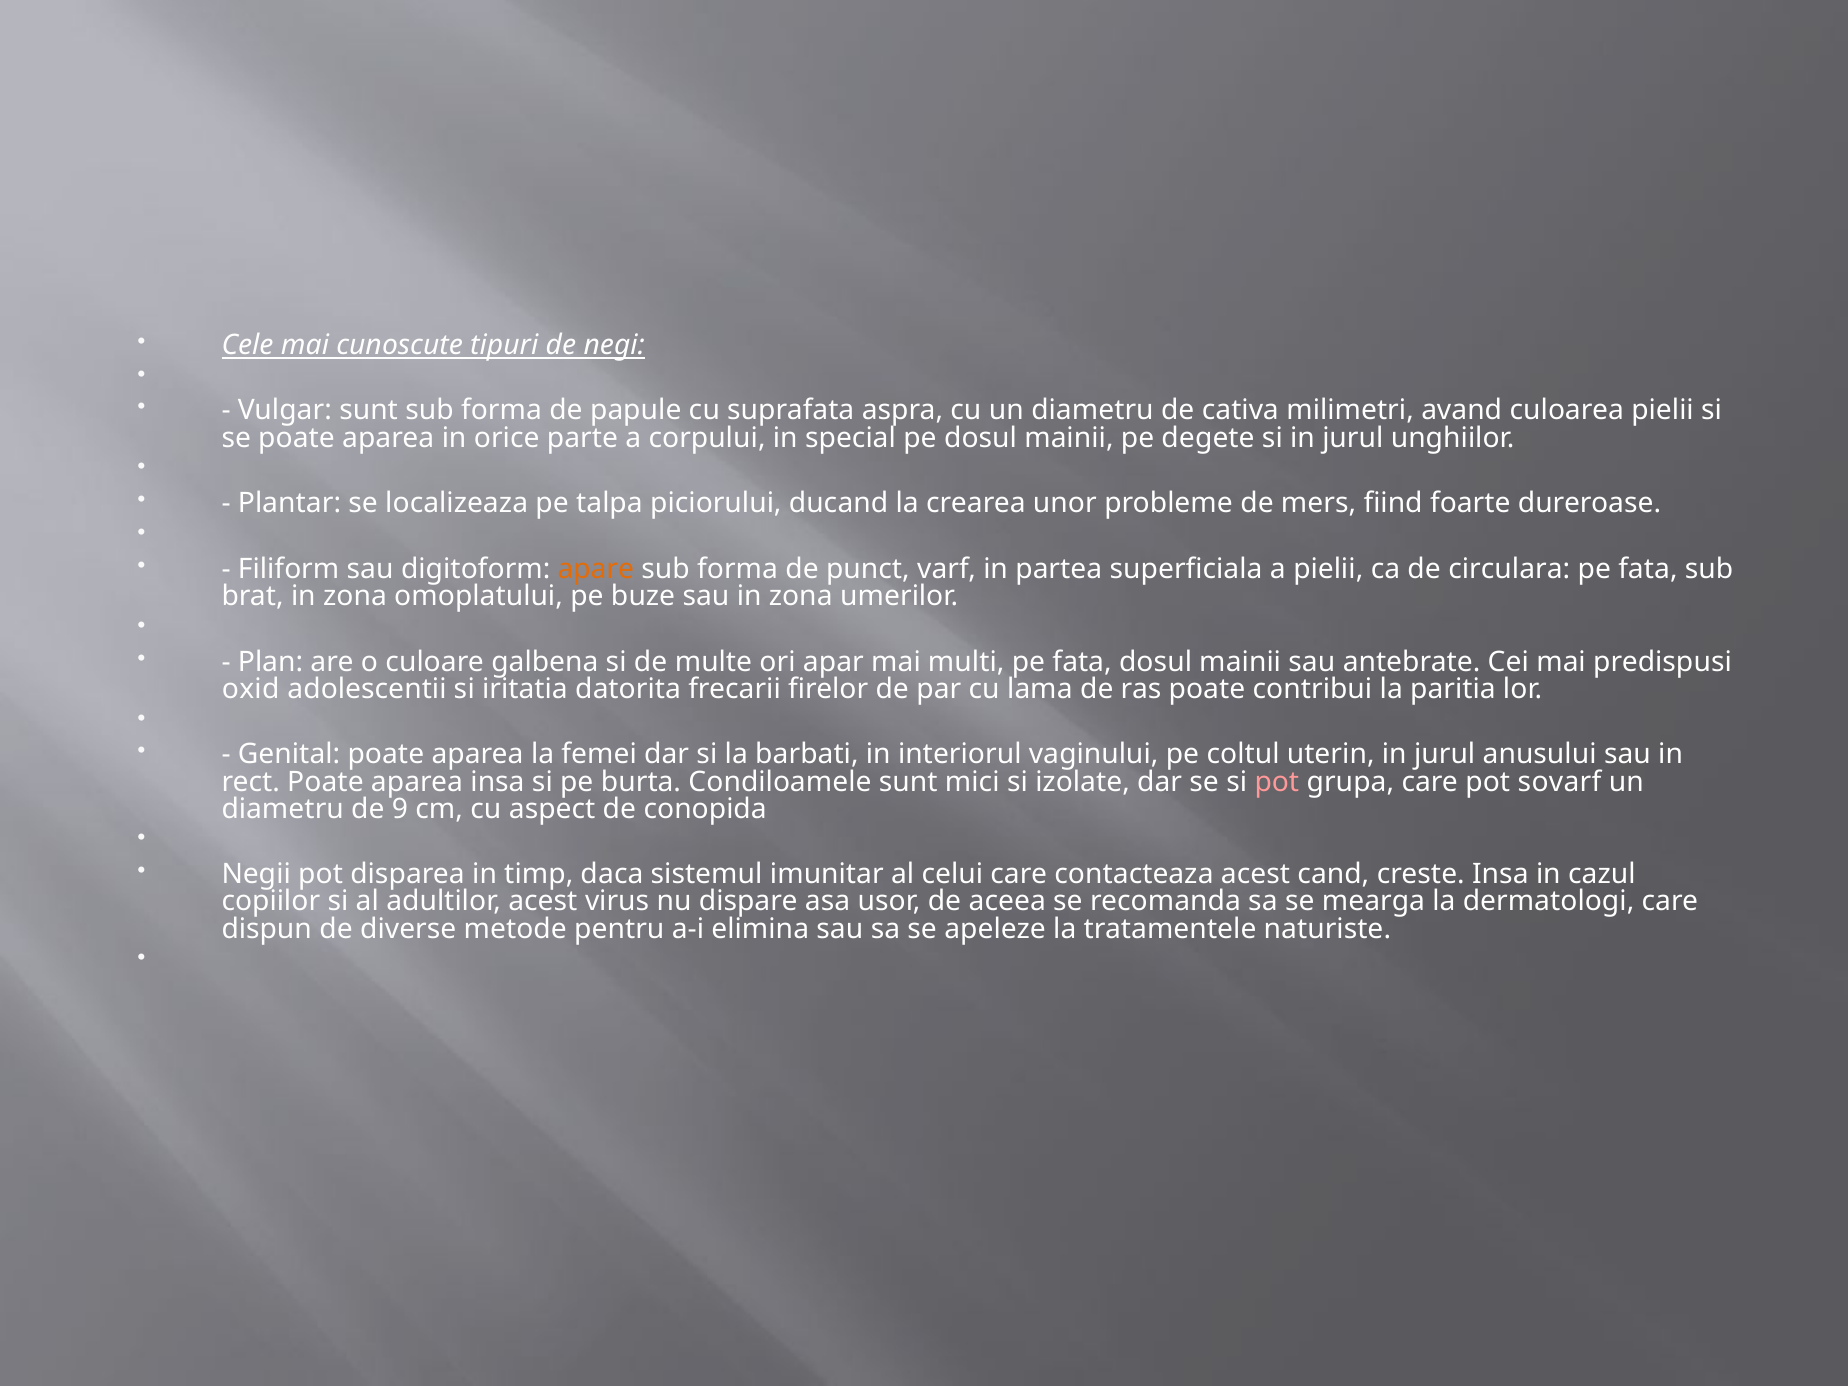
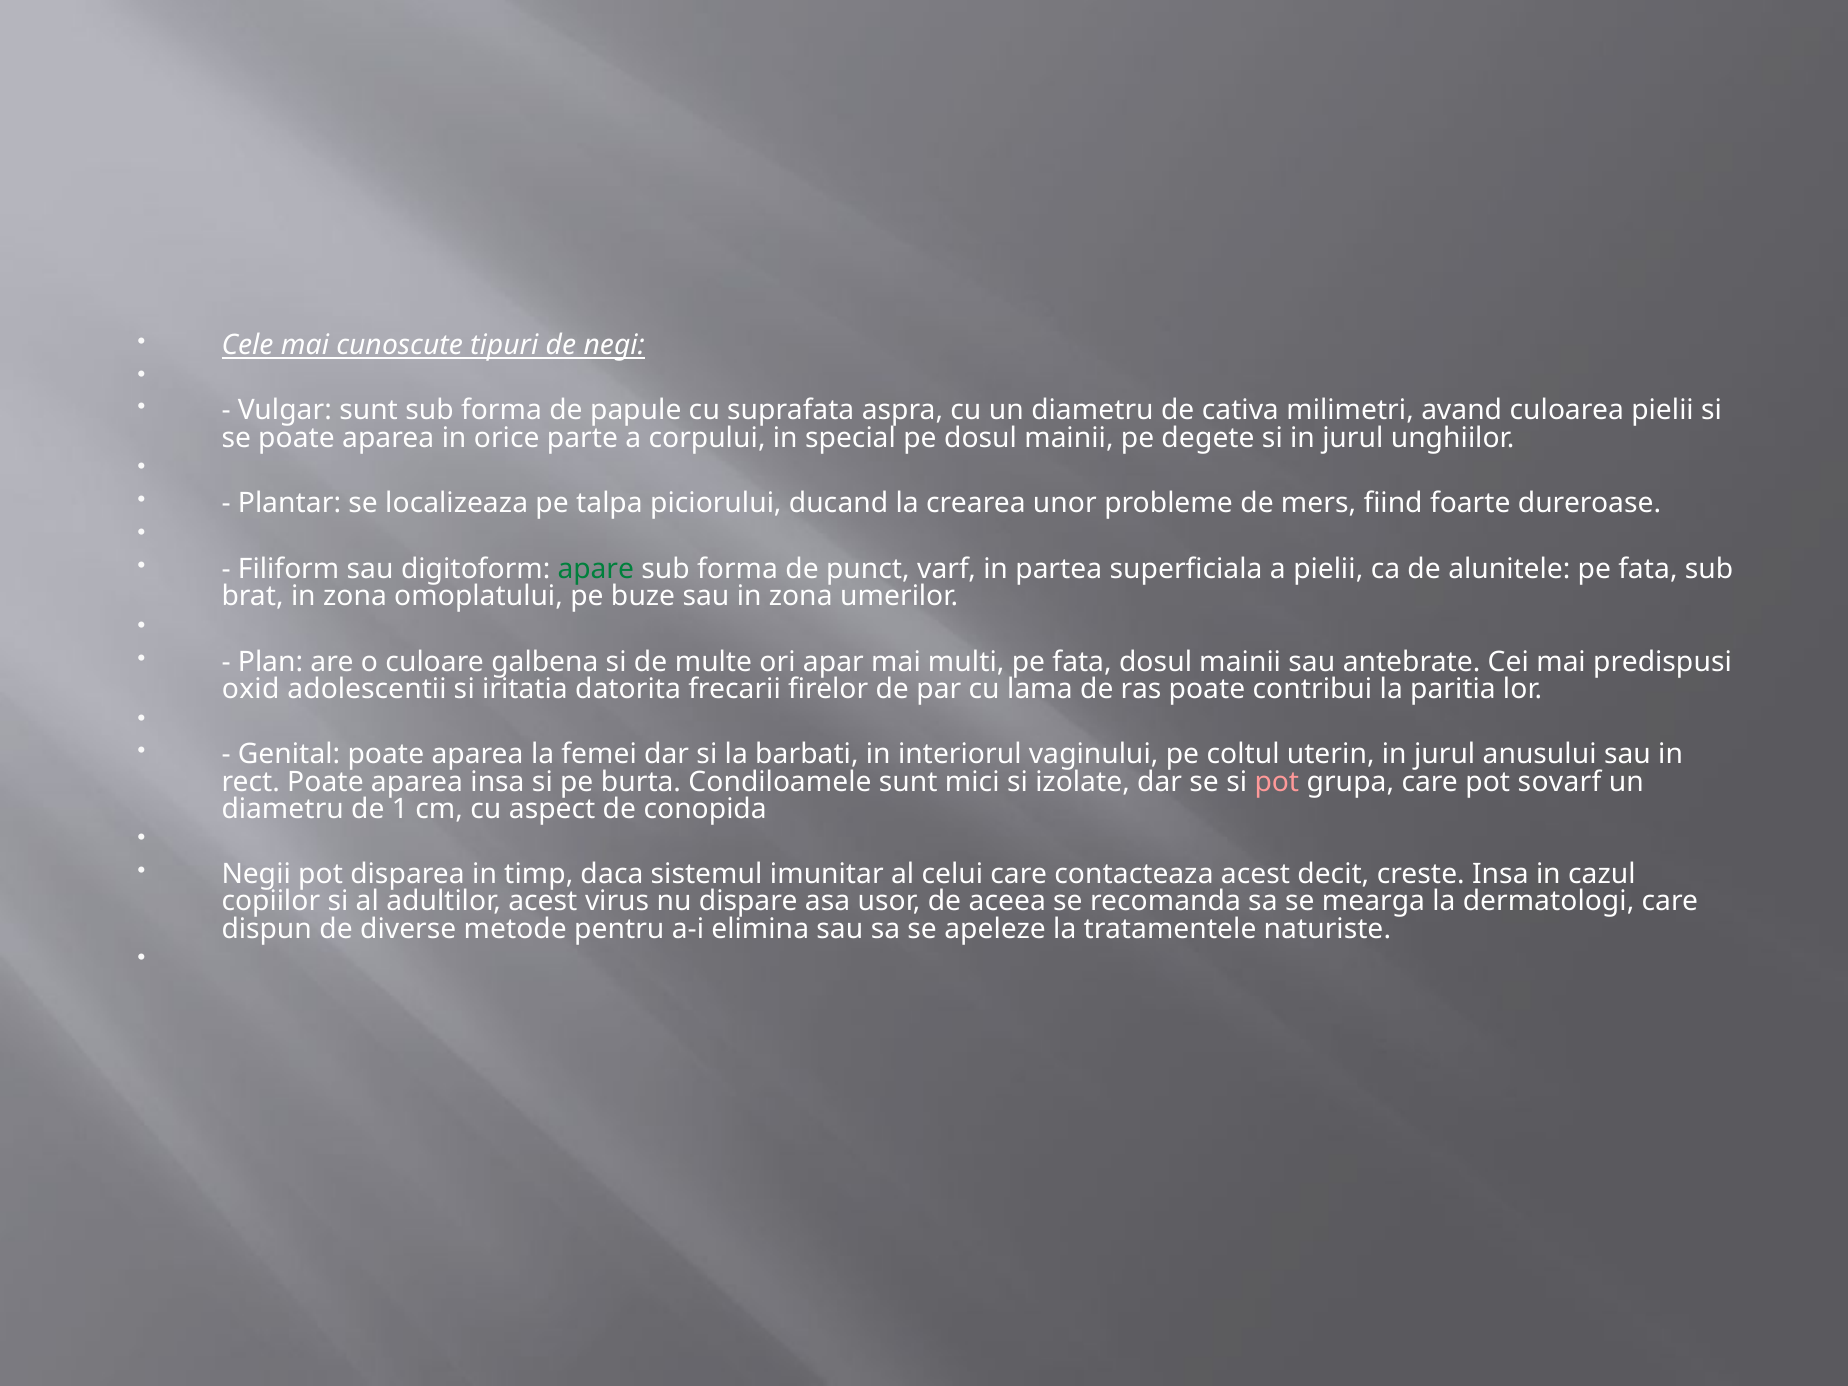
apare colour: orange -> green
circulara: circulara -> alunitele
9: 9 -> 1
cand: cand -> decit
